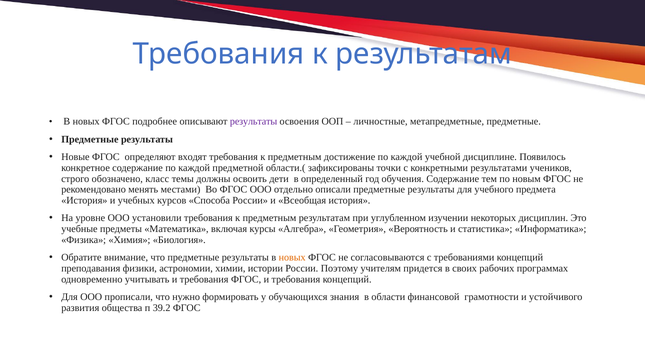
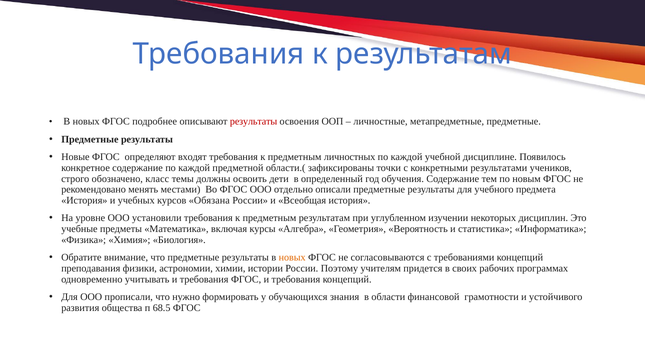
результаты at (254, 122) colour: purple -> red
достижение: достижение -> личностных
Способа: Способа -> Обязана
39.2: 39.2 -> 68.5
